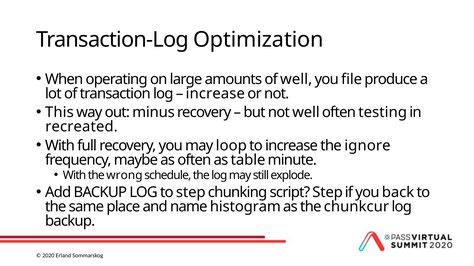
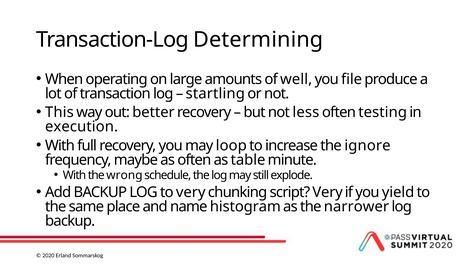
Optimization: Optimization -> Determining
increase at (215, 94): increase -> startling
minus: minus -> better
not well: well -> less
recreated: recreated -> execution
to step: step -> very
script Step: Step -> Very
back: back -> yield
chunkcur: chunkcur -> narrower
